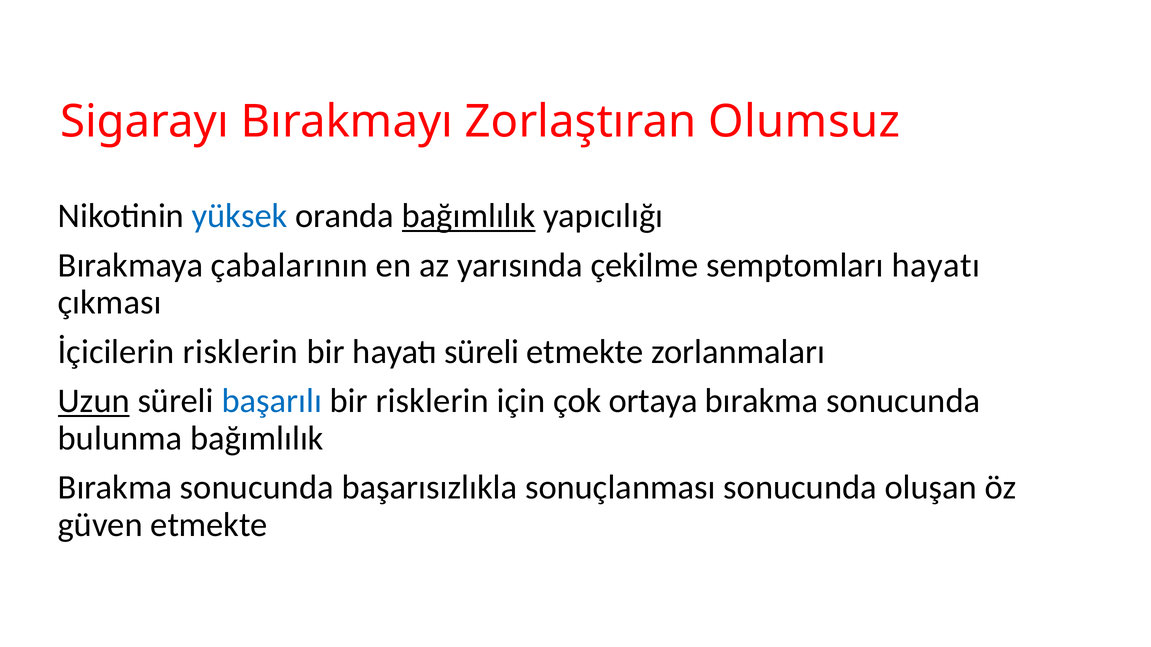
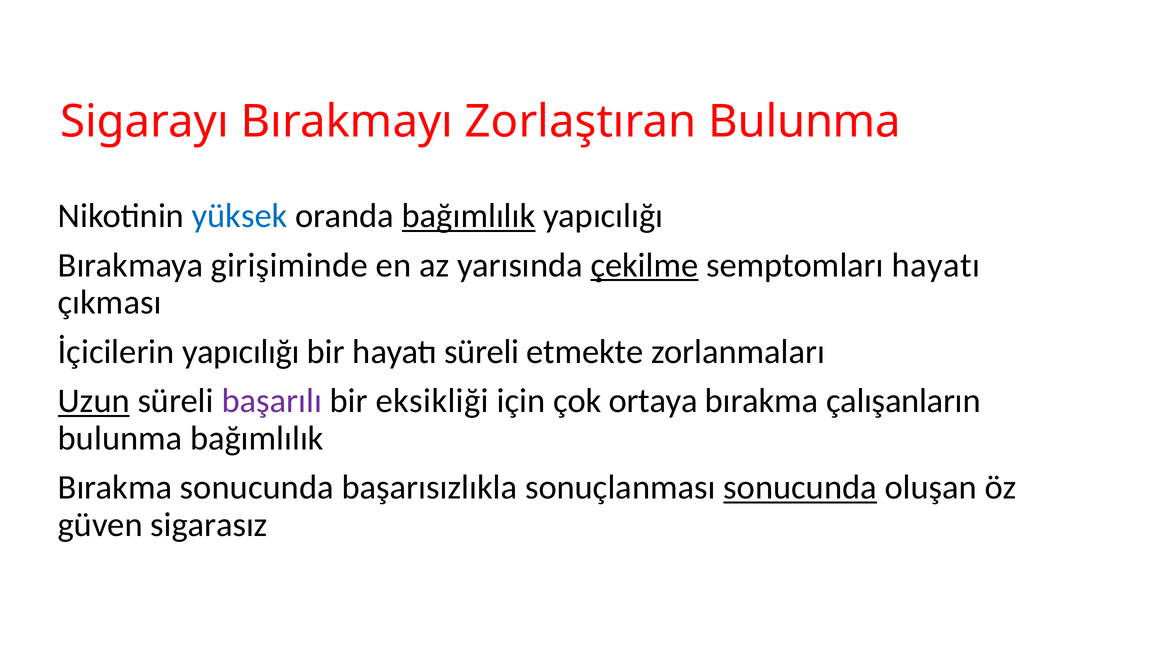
Zorlaştıran Olumsuz: Olumsuz -> Bulunma
çabalarının: çabalarının -> girişiminde
çekilme underline: none -> present
İçicilerin risklerin: risklerin -> yapıcılığı
başarılı colour: blue -> purple
bir risklerin: risklerin -> eksikliği
sonucunda at (903, 401): sonucunda -> çalışanların
sonucunda at (800, 488) underline: none -> present
güven etmekte: etmekte -> sigarasız
